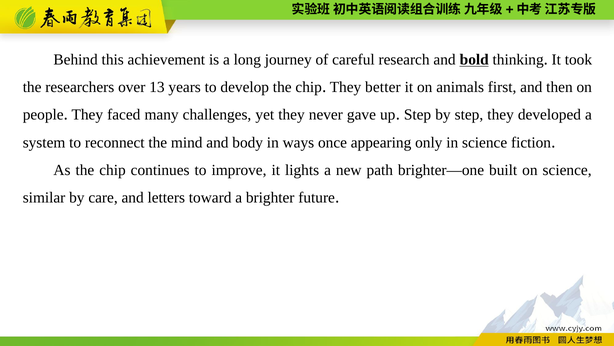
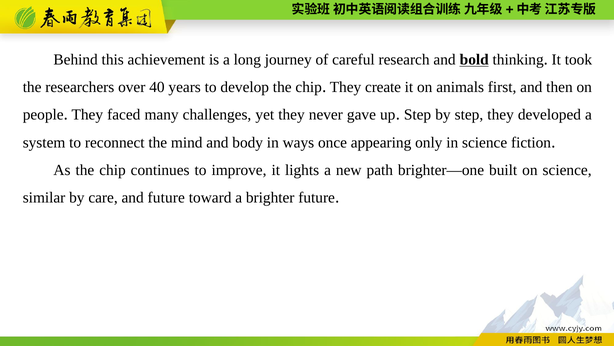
13: 13 -> 40
better: better -> create
and letters: letters -> future
